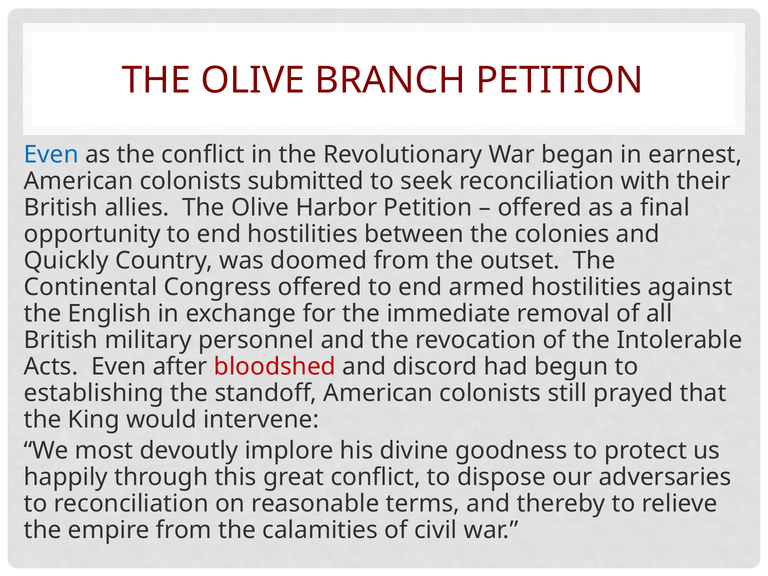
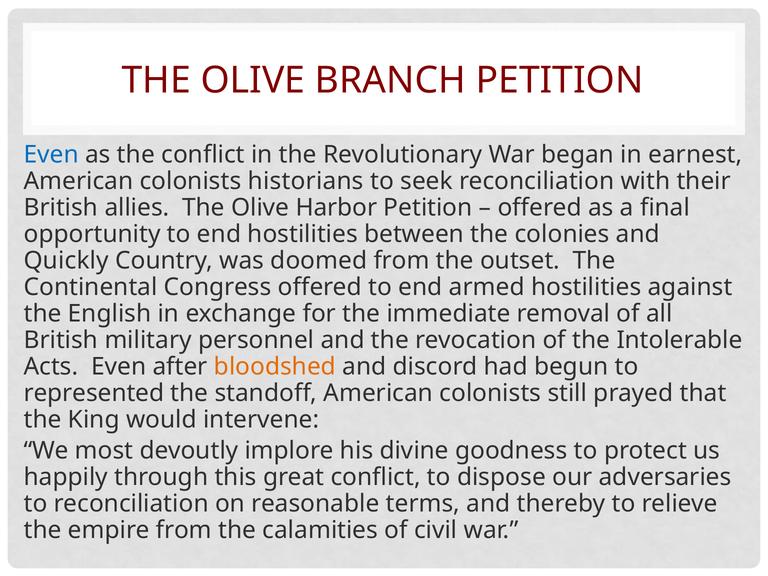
submitted: submitted -> historians
bloodshed colour: red -> orange
establishing: establishing -> represented
